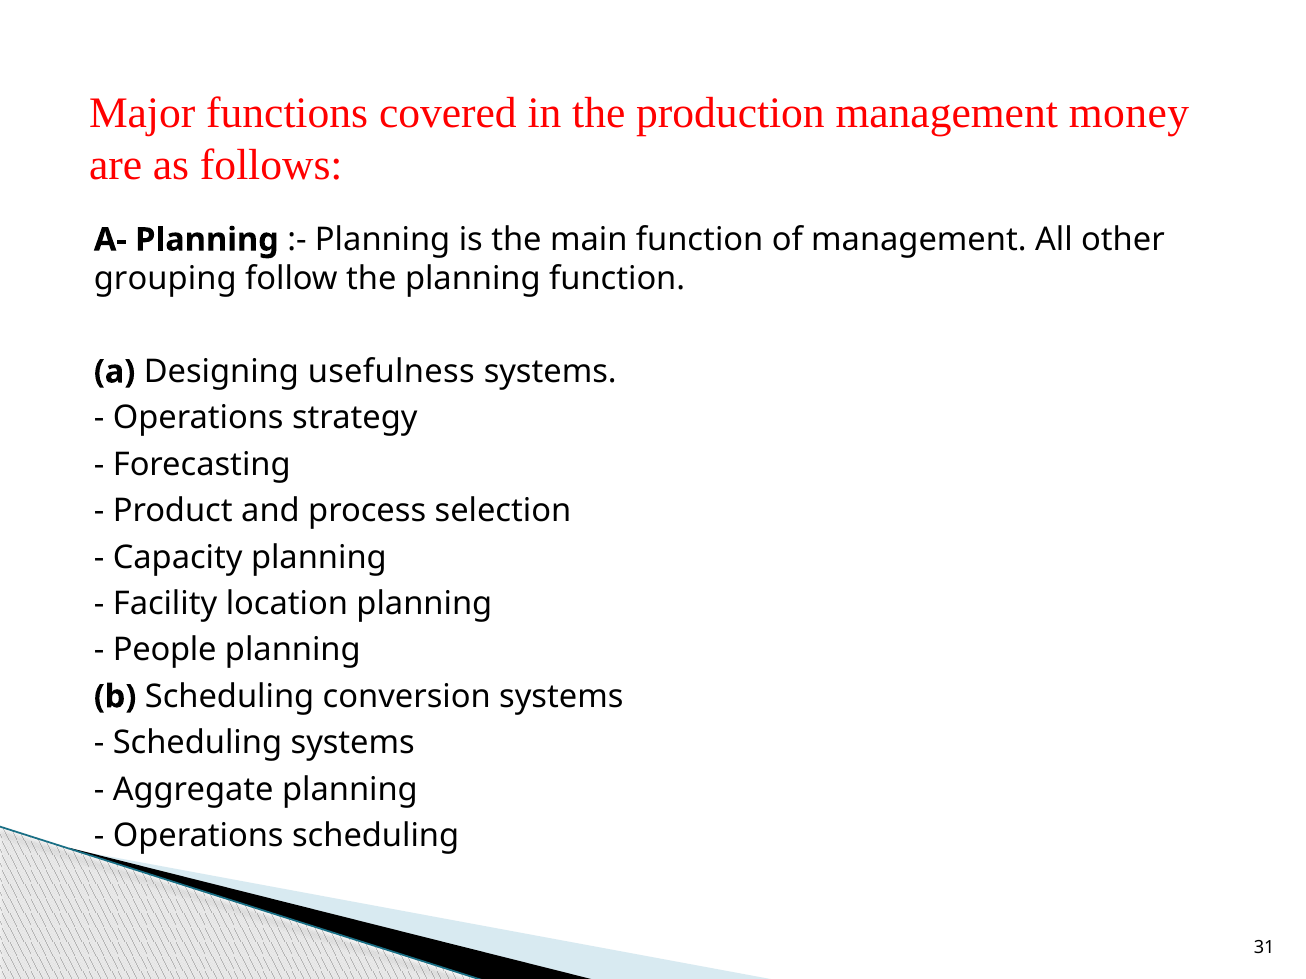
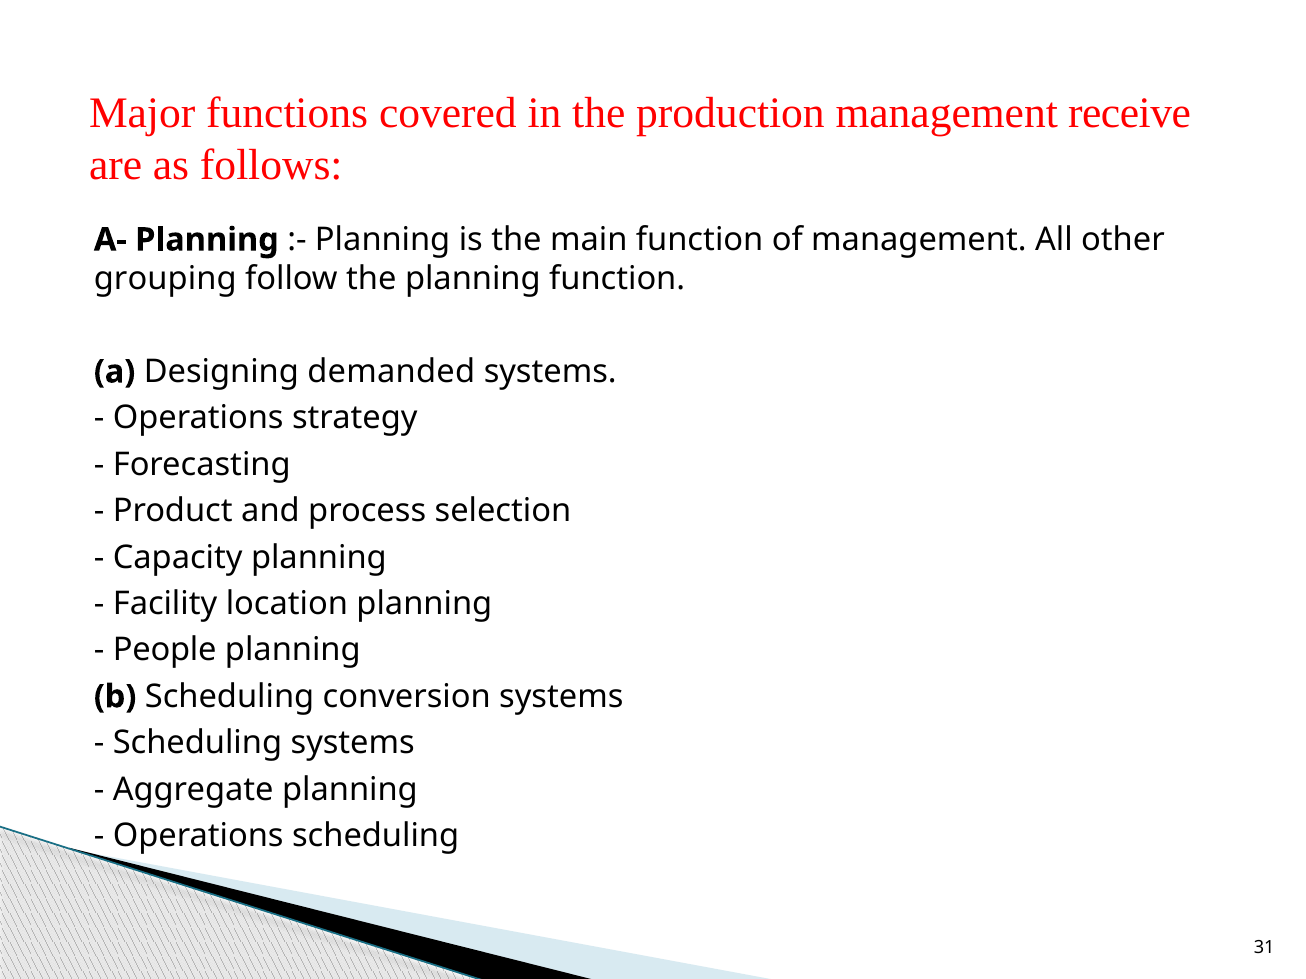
money: money -> receive
usefulness: usefulness -> demanded
